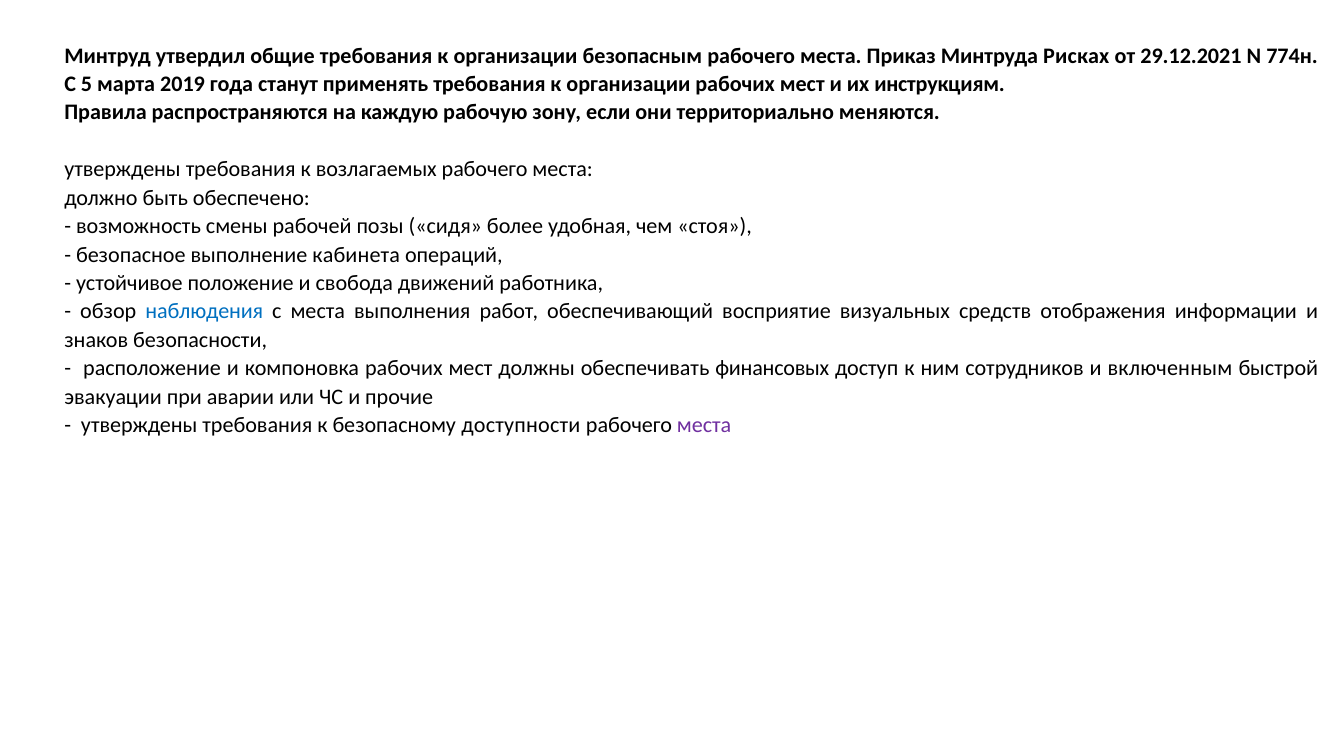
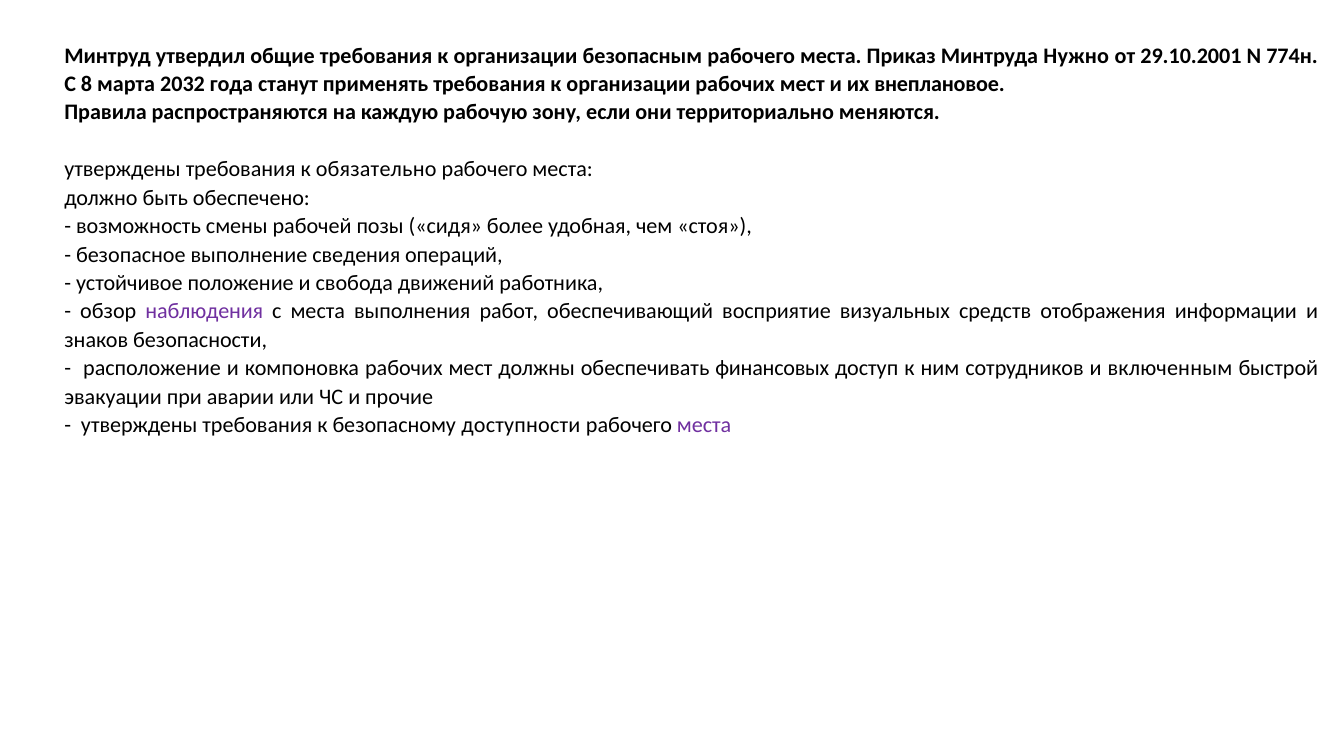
Рисках: Рисках -> Нужно
29.12.2021: 29.12.2021 -> 29.10.2001
5: 5 -> 8
2019: 2019 -> 2032
инструкциям: инструкциям -> внеплановое
возлагаемых: возлагаемых -> обязательно
кабинета: кабинета -> сведения
наблюдения colour: blue -> purple
